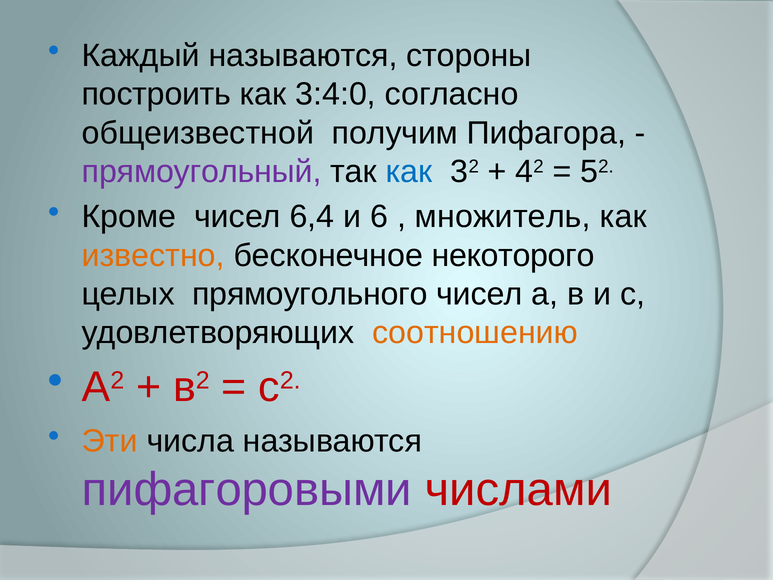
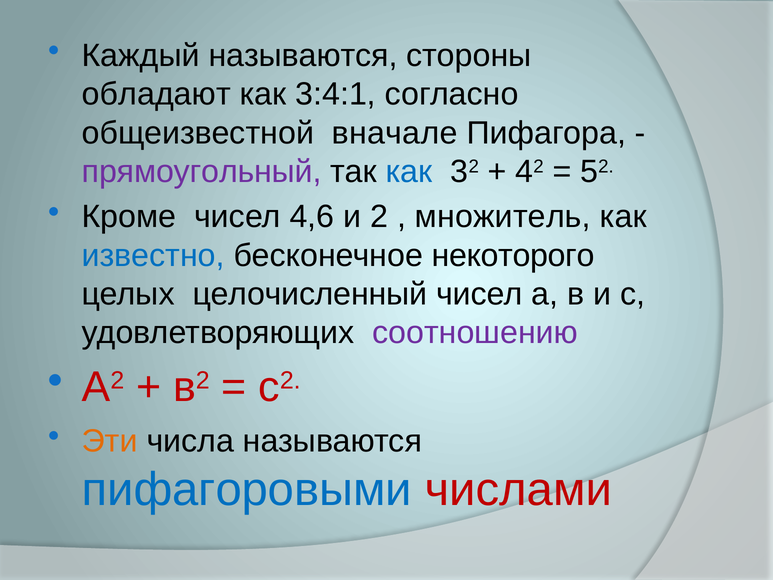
построить: построить -> обладают
3:4:0: 3:4:0 -> 3:4:1
получим: получим -> вначале
6,4: 6,4 -> 4,6
6: 6 -> 2
известно colour: orange -> blue
прямоугольного: прямоугольного -> целочисленный
соотношению colour: orange -> purple
пифагоровыми colour: purple -> blue
